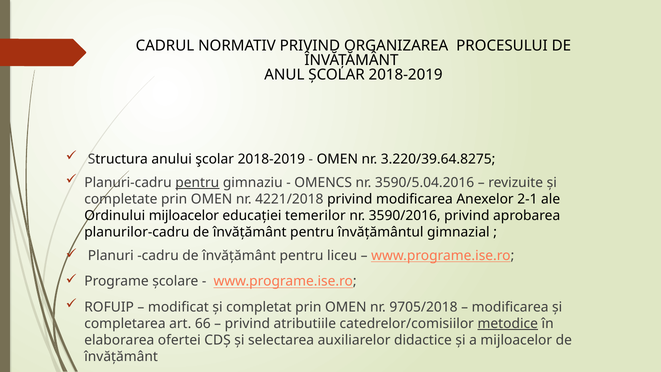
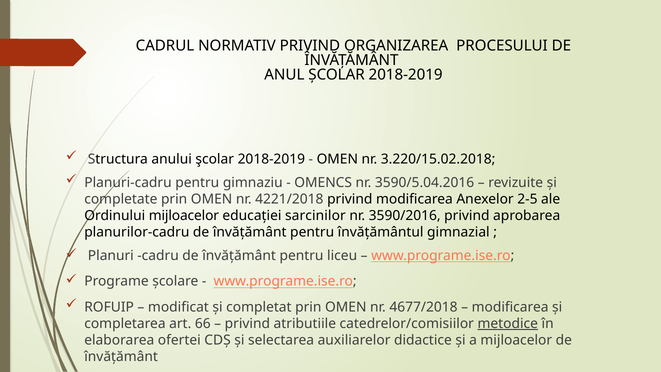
3.220/39.64.8275: 3.220/39.64.8275 -> 3.220/15.02.2018
pentru at (197, 182) underline: present -> none
2-1: 2-1 -> 2-5
temerilor: temerilor -> sarcinilor
9705/2018: 9705/2018 -> 4677/2018
